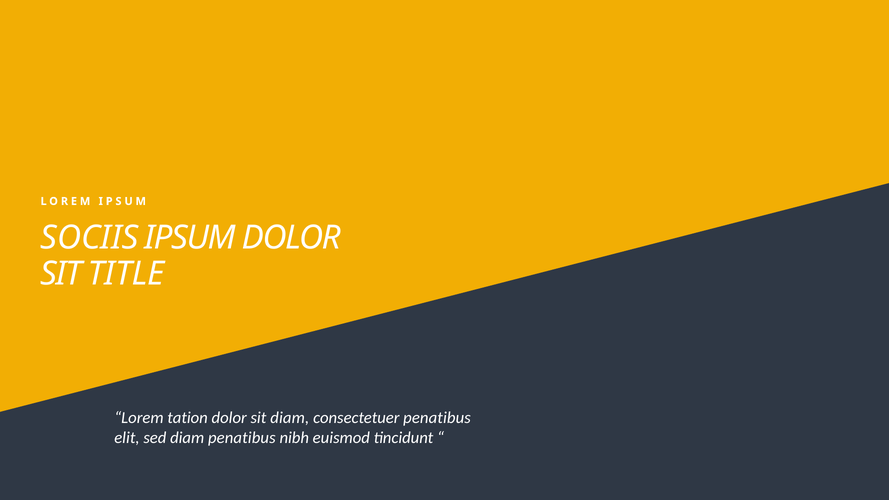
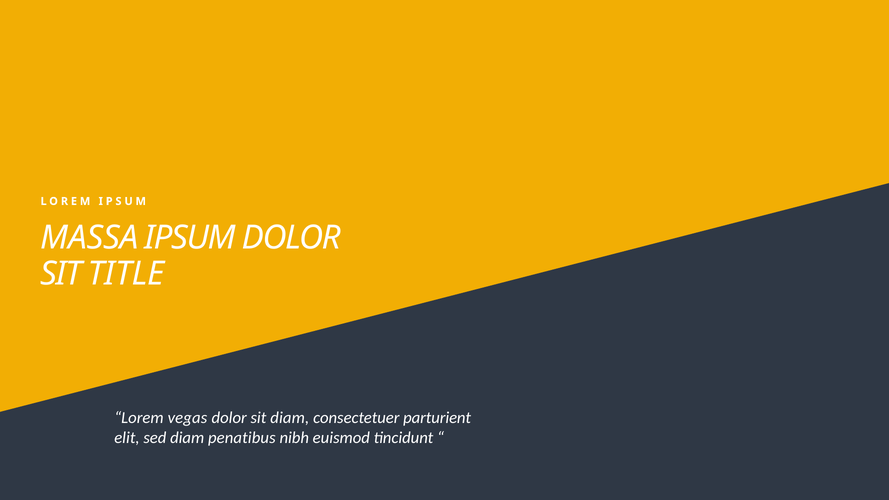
SOCIIS: SOCIIS -> MASSA
tation: tation -> vegas
consectetuer penatibus: penatibus -> parturient
